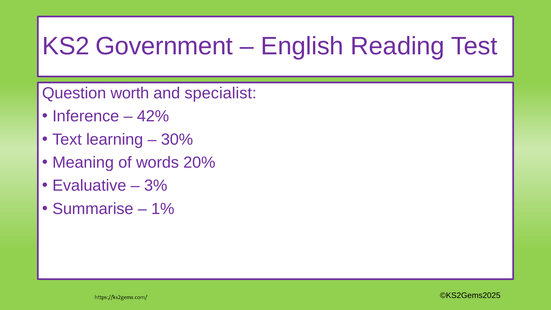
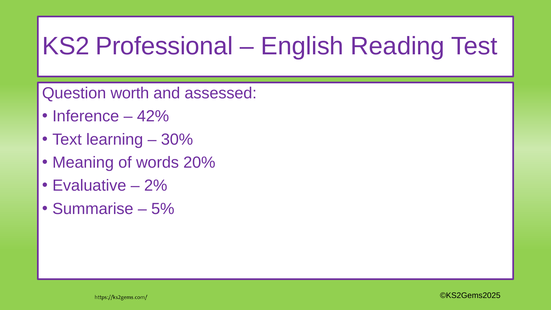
Government: Government -> Professional
specialist: specialist -> assessed
3%: 3% -> 2%
1%: 1% -> 5%
